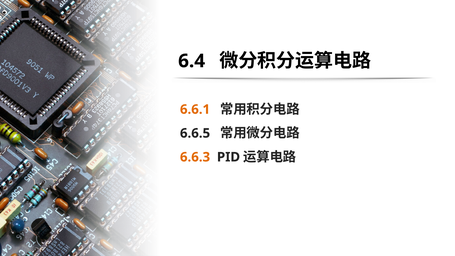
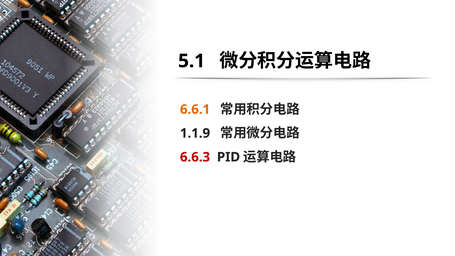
6.4: 6.4 -> 5.1
6.6.5: 6.6.5 -> 1.1.9
6.6.3 colour: orange -> red
